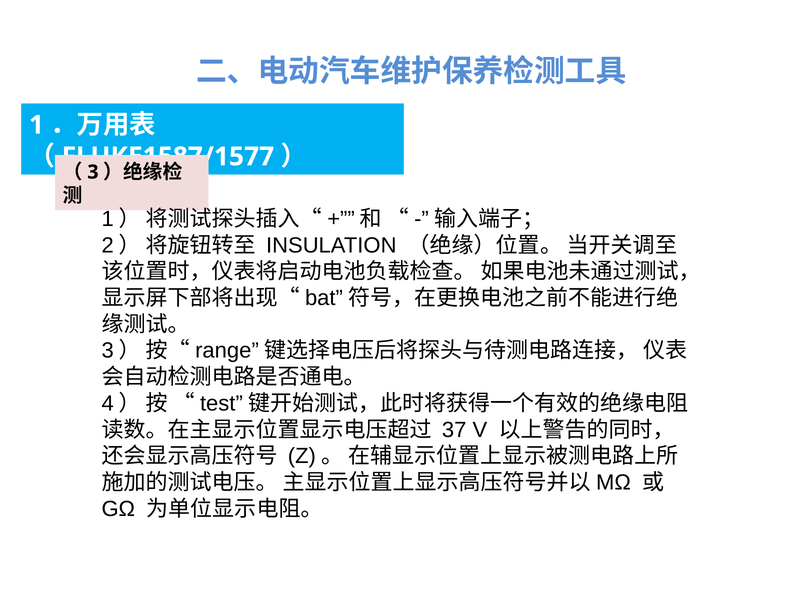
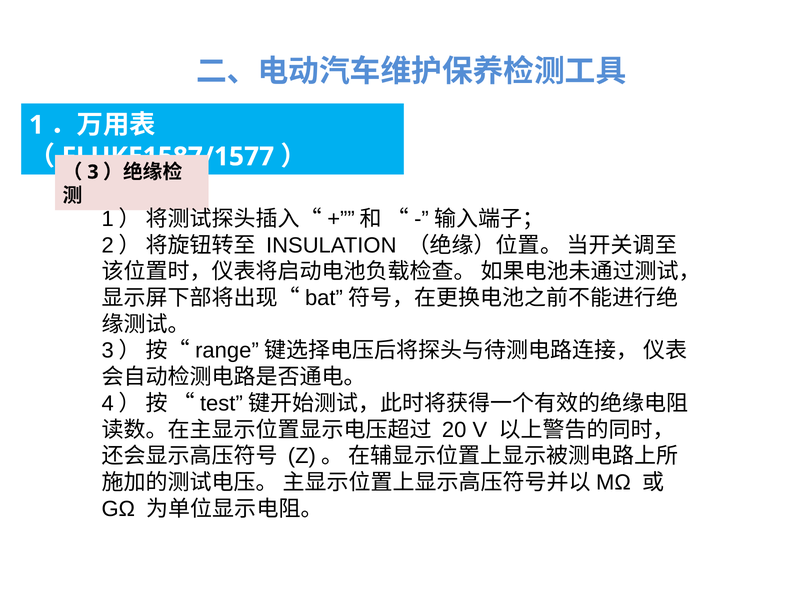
37: 37 -> 20
